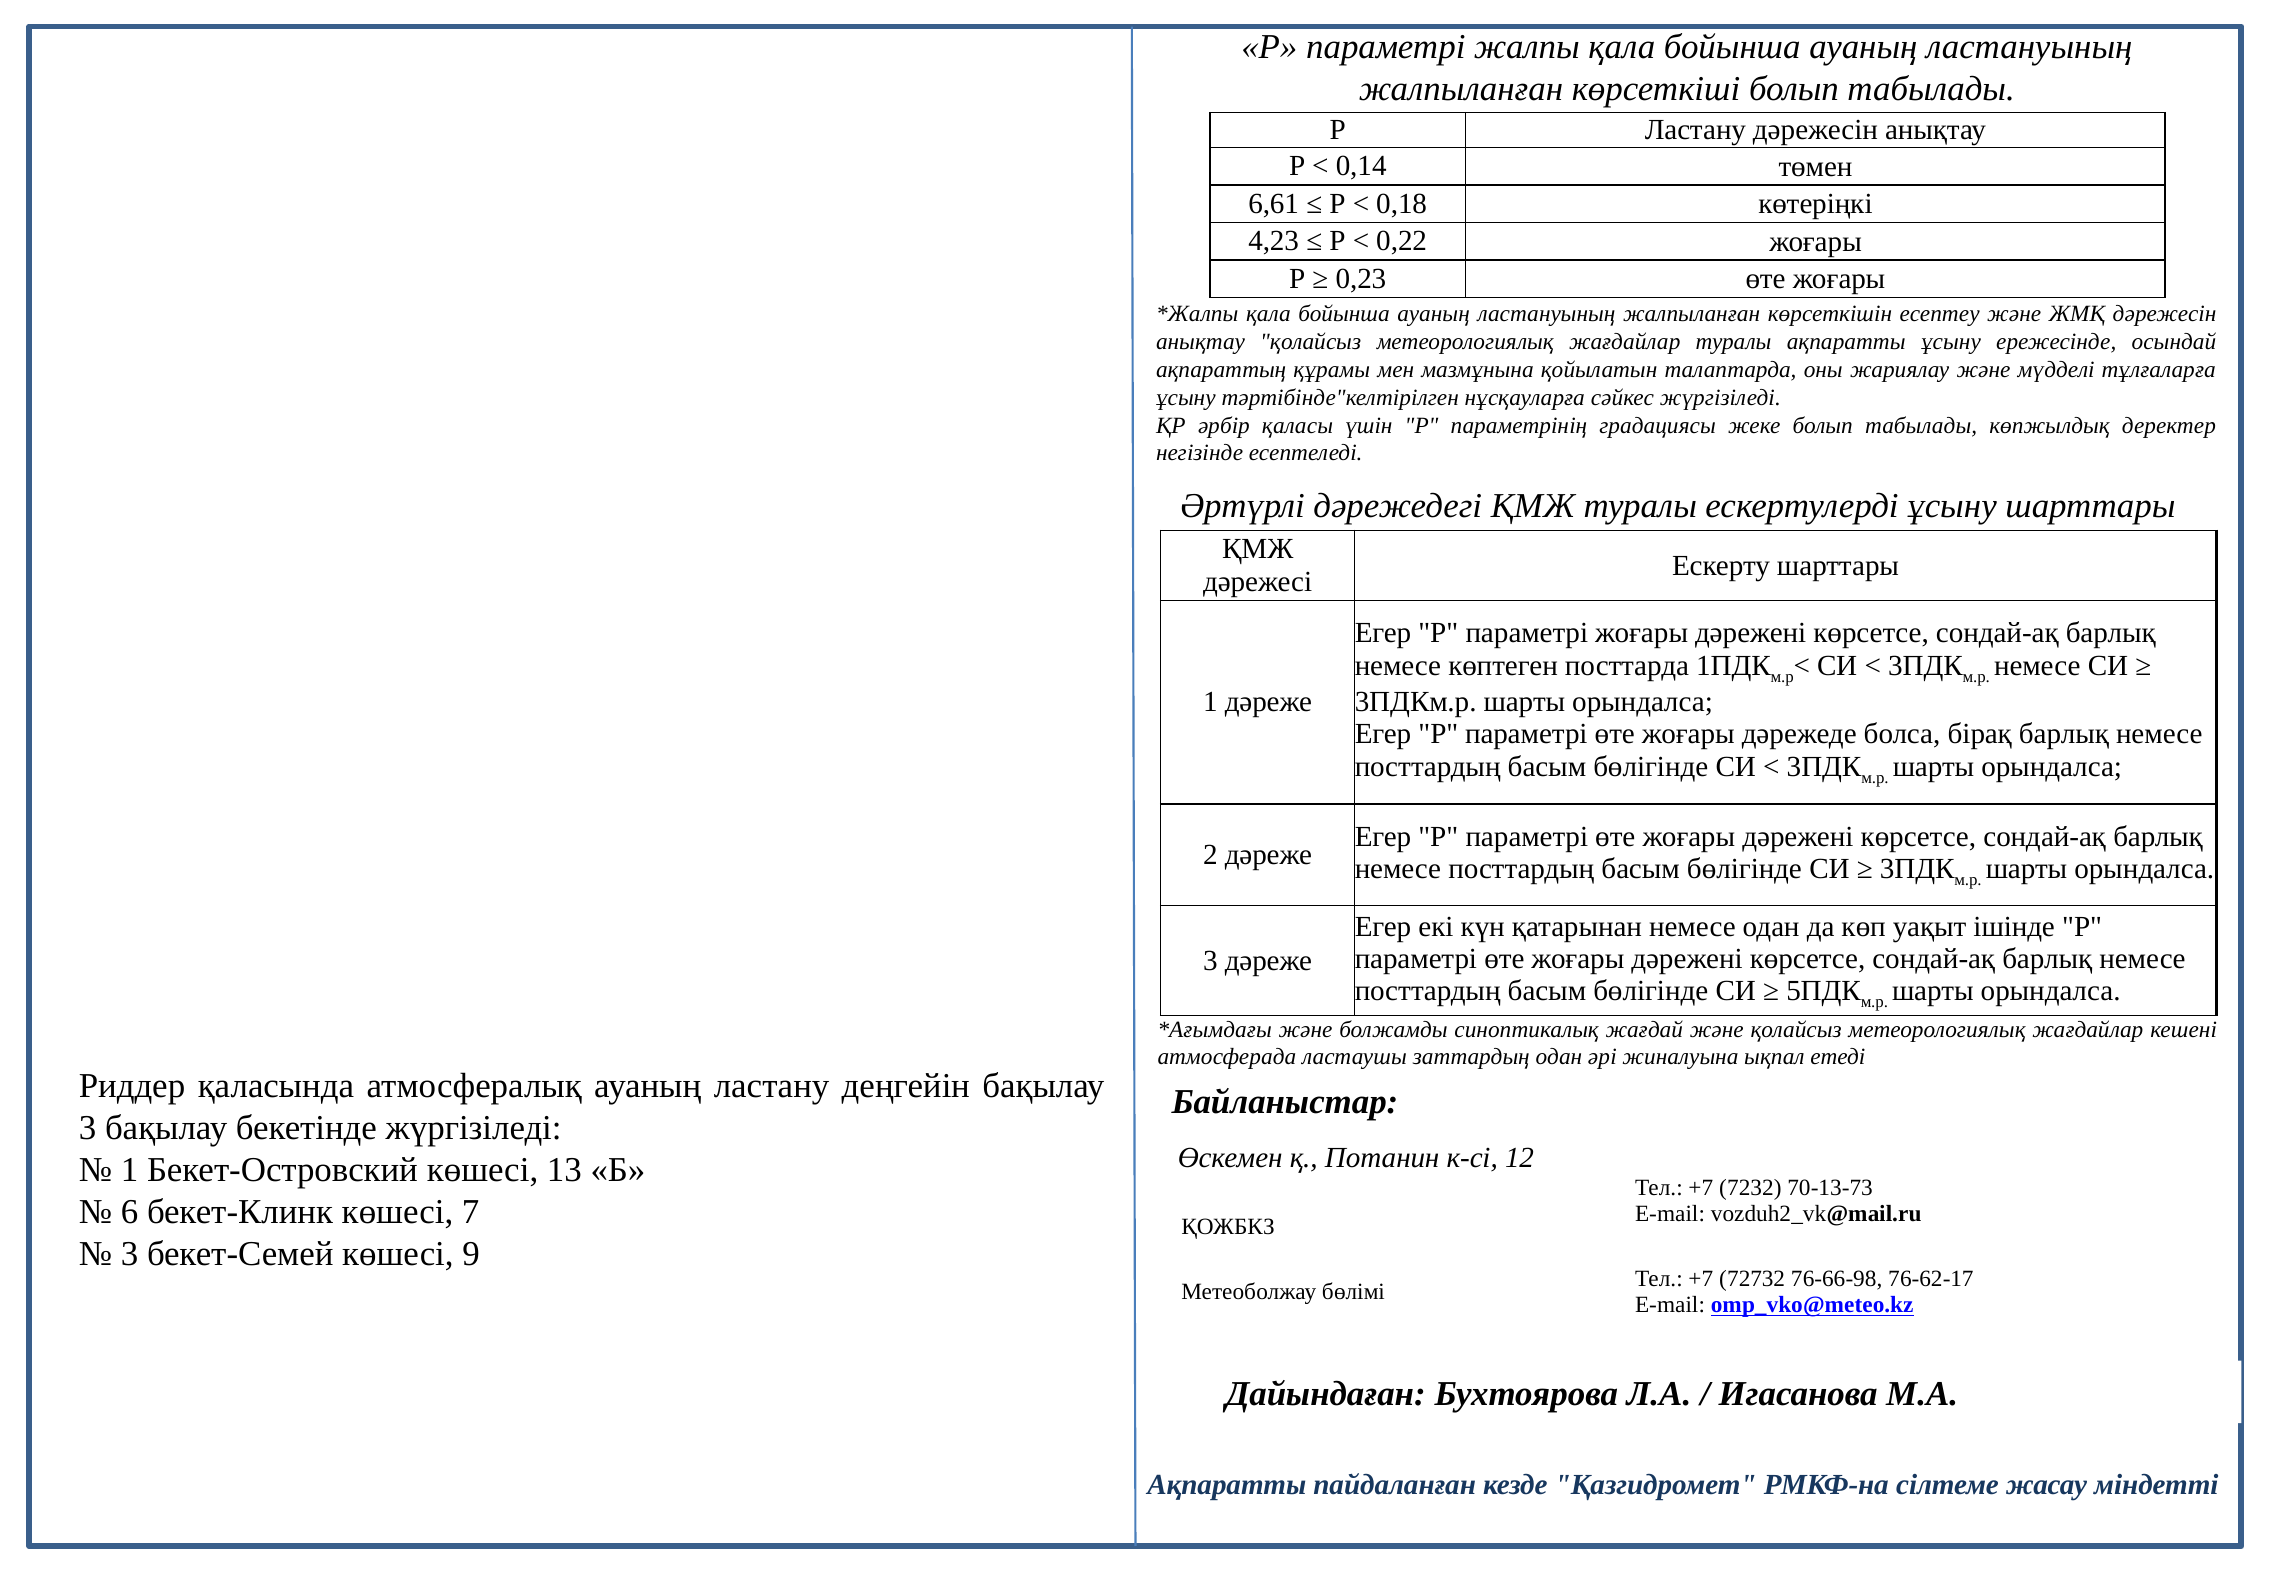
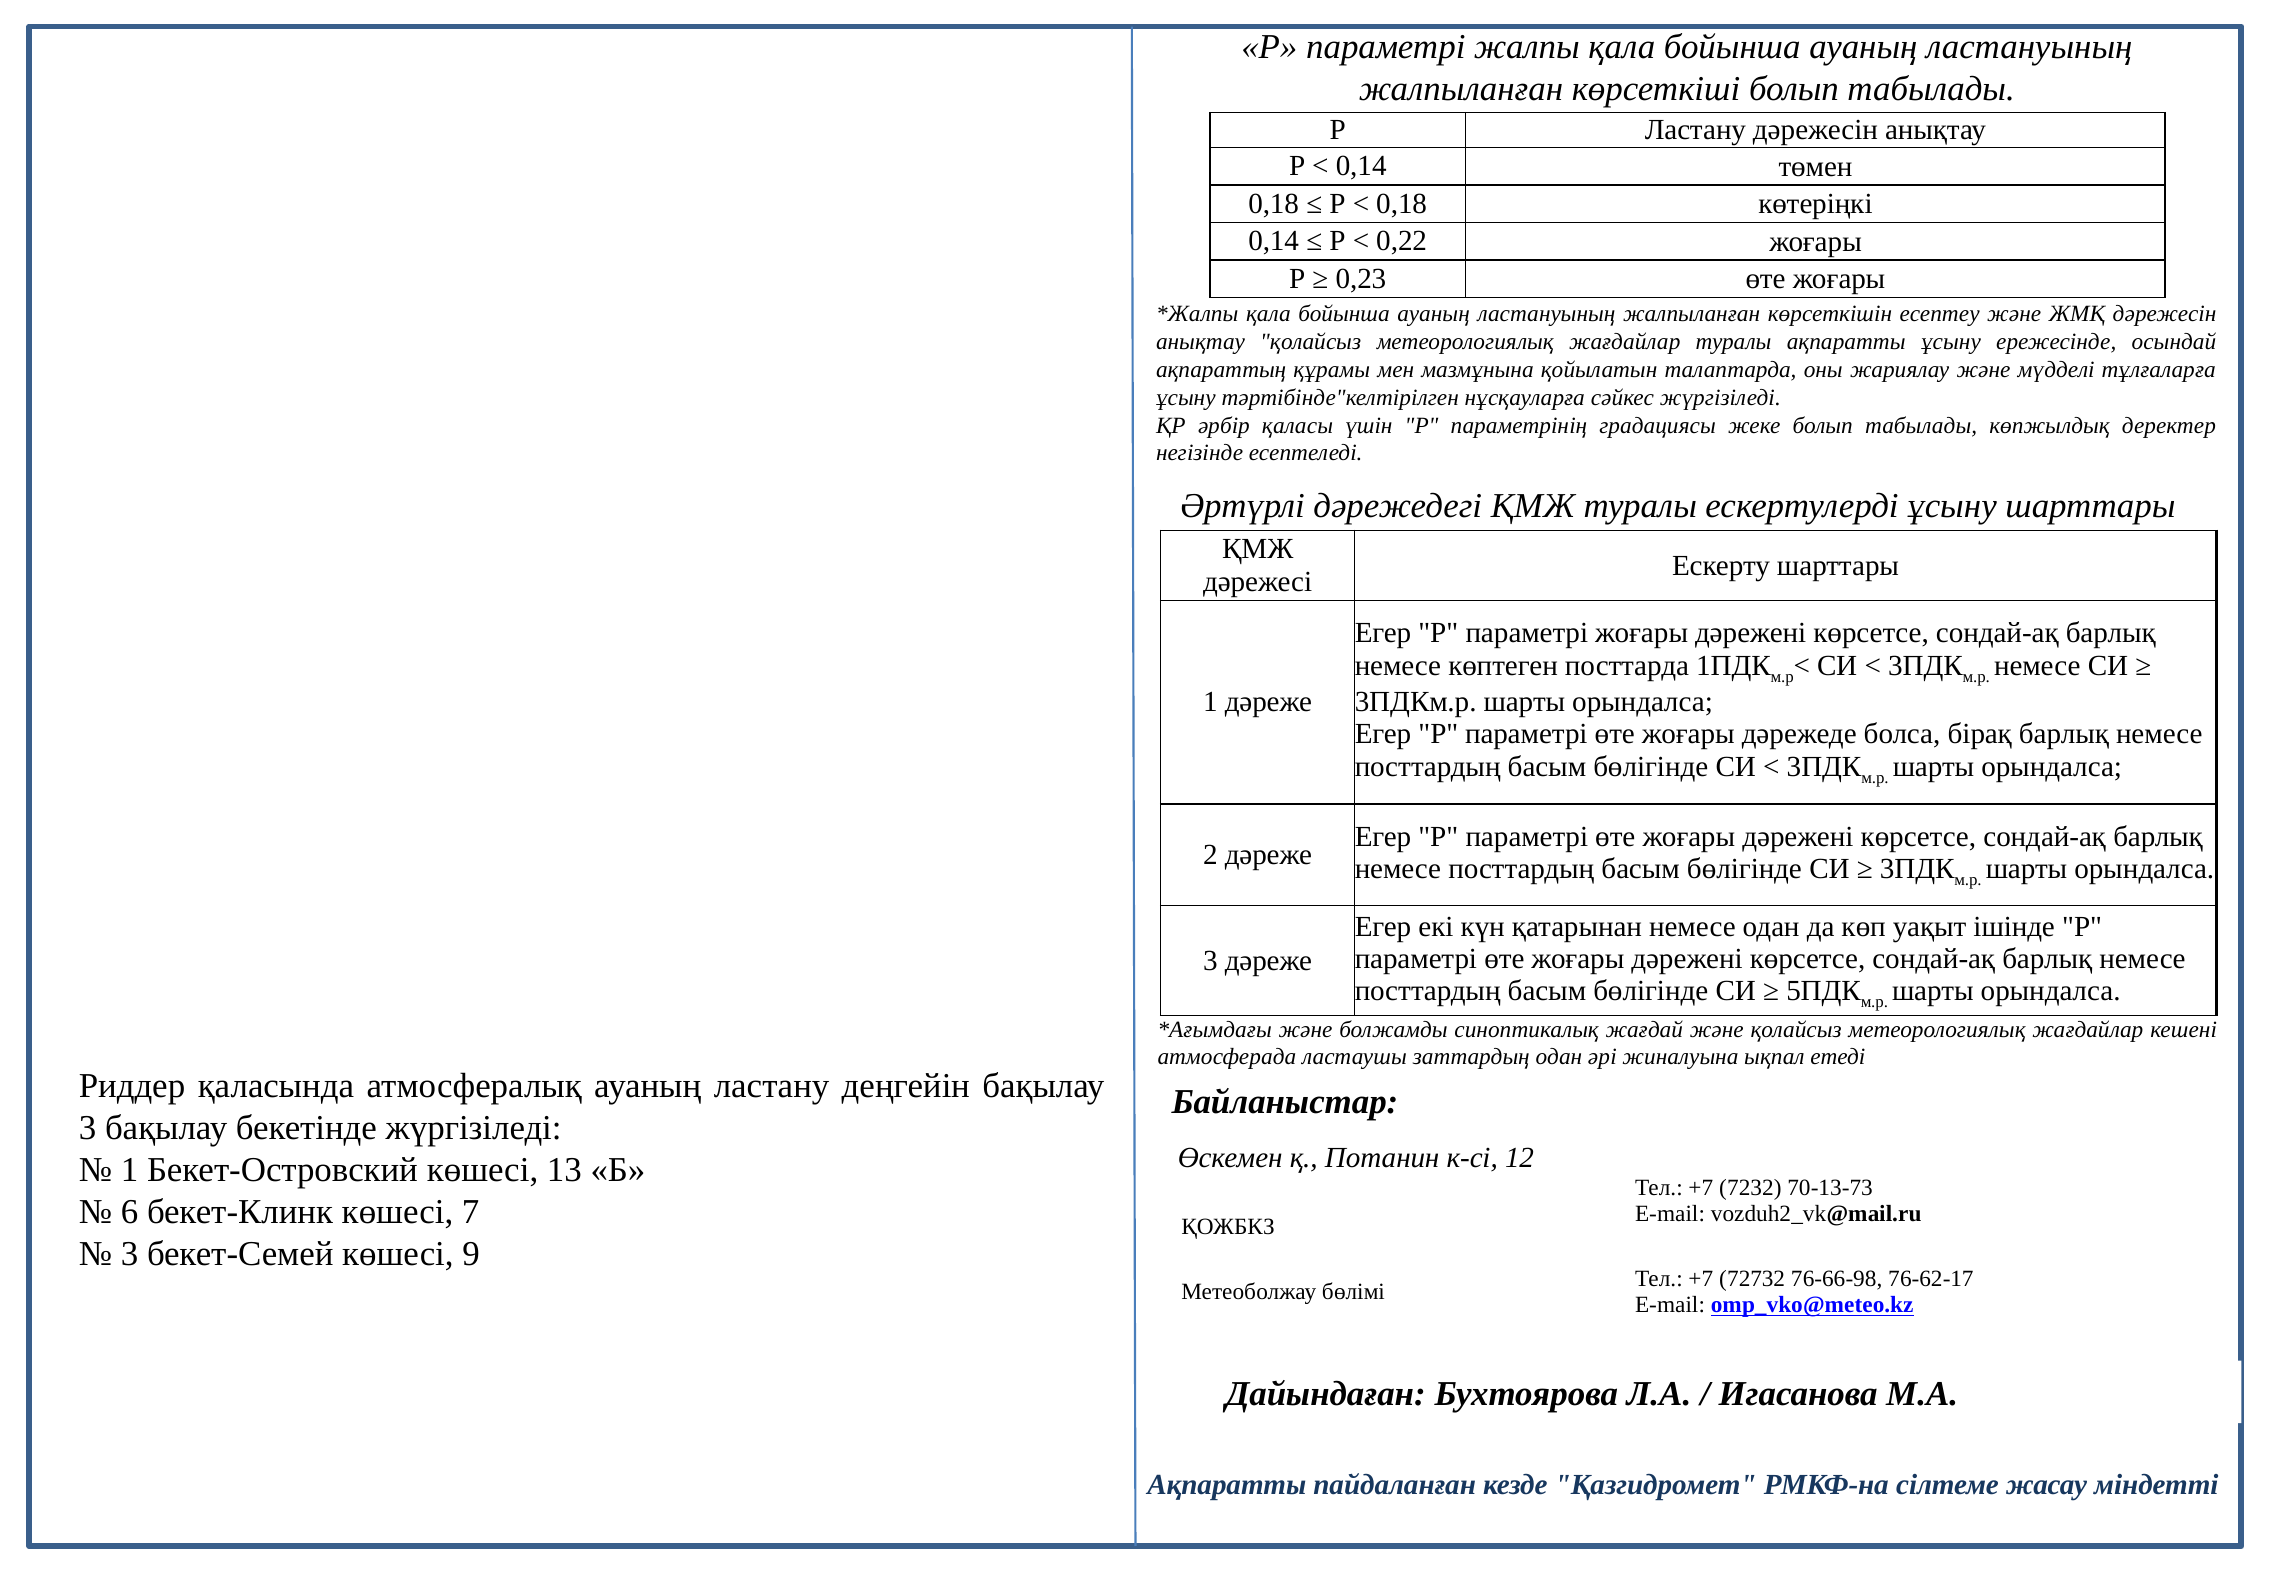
6,61 at (1274, 203): 6,61 -> 0,18
4,23 at (1274, 241): 4,23 -> 0,14
